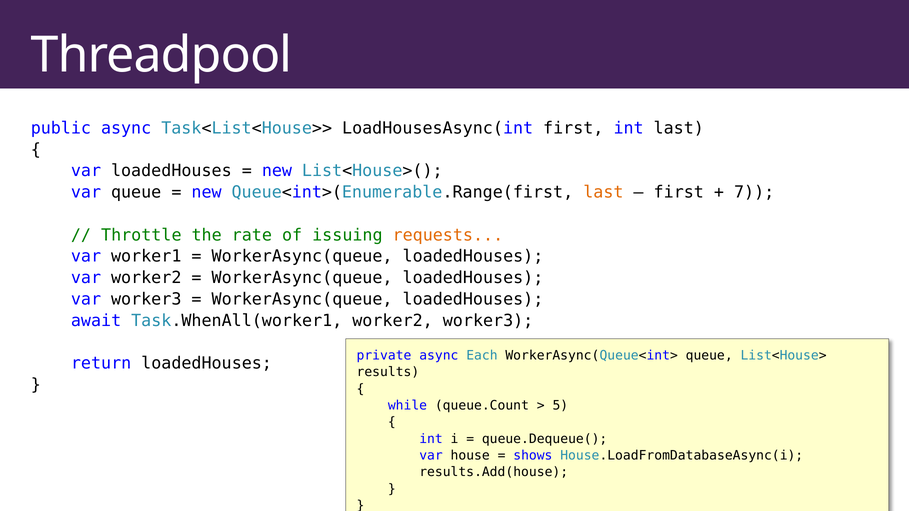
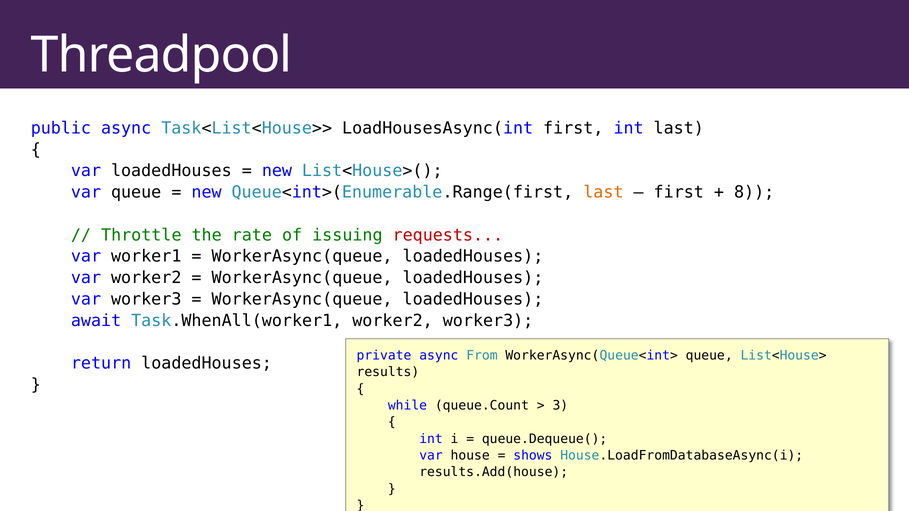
7: 7 -> 8
requests colour: orange -> red
Each: Each -> From
5: 5 -> 3
